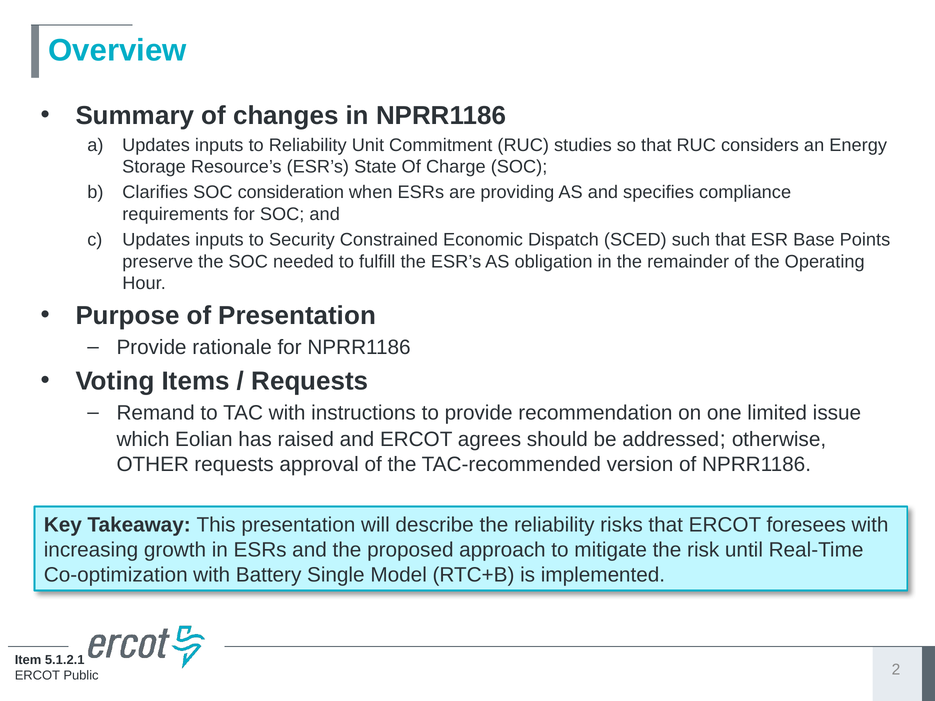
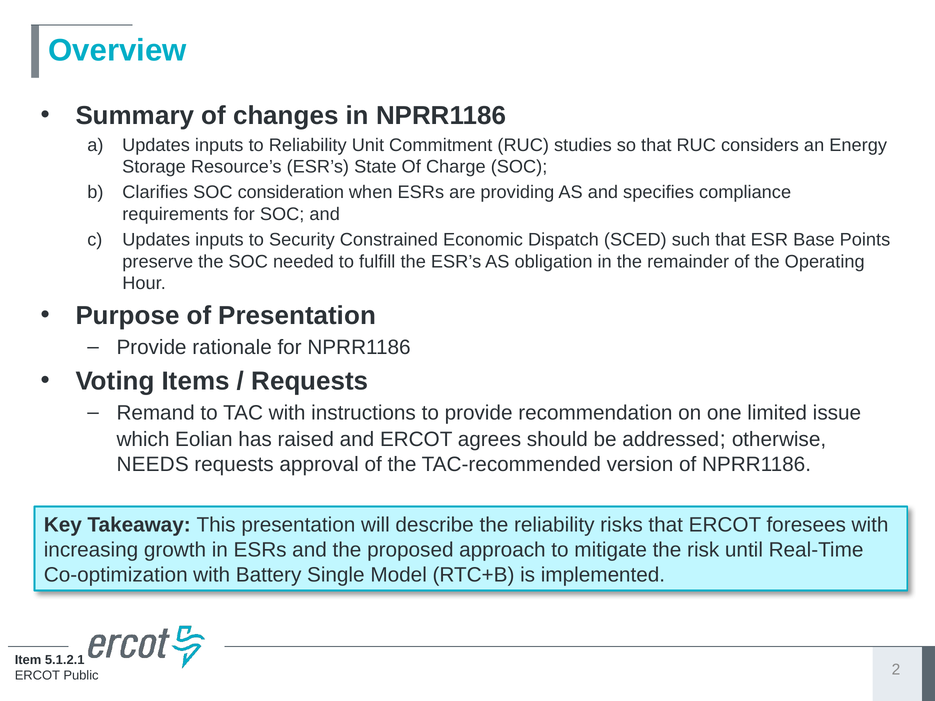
OTHER: OTHER -> NEEDS
